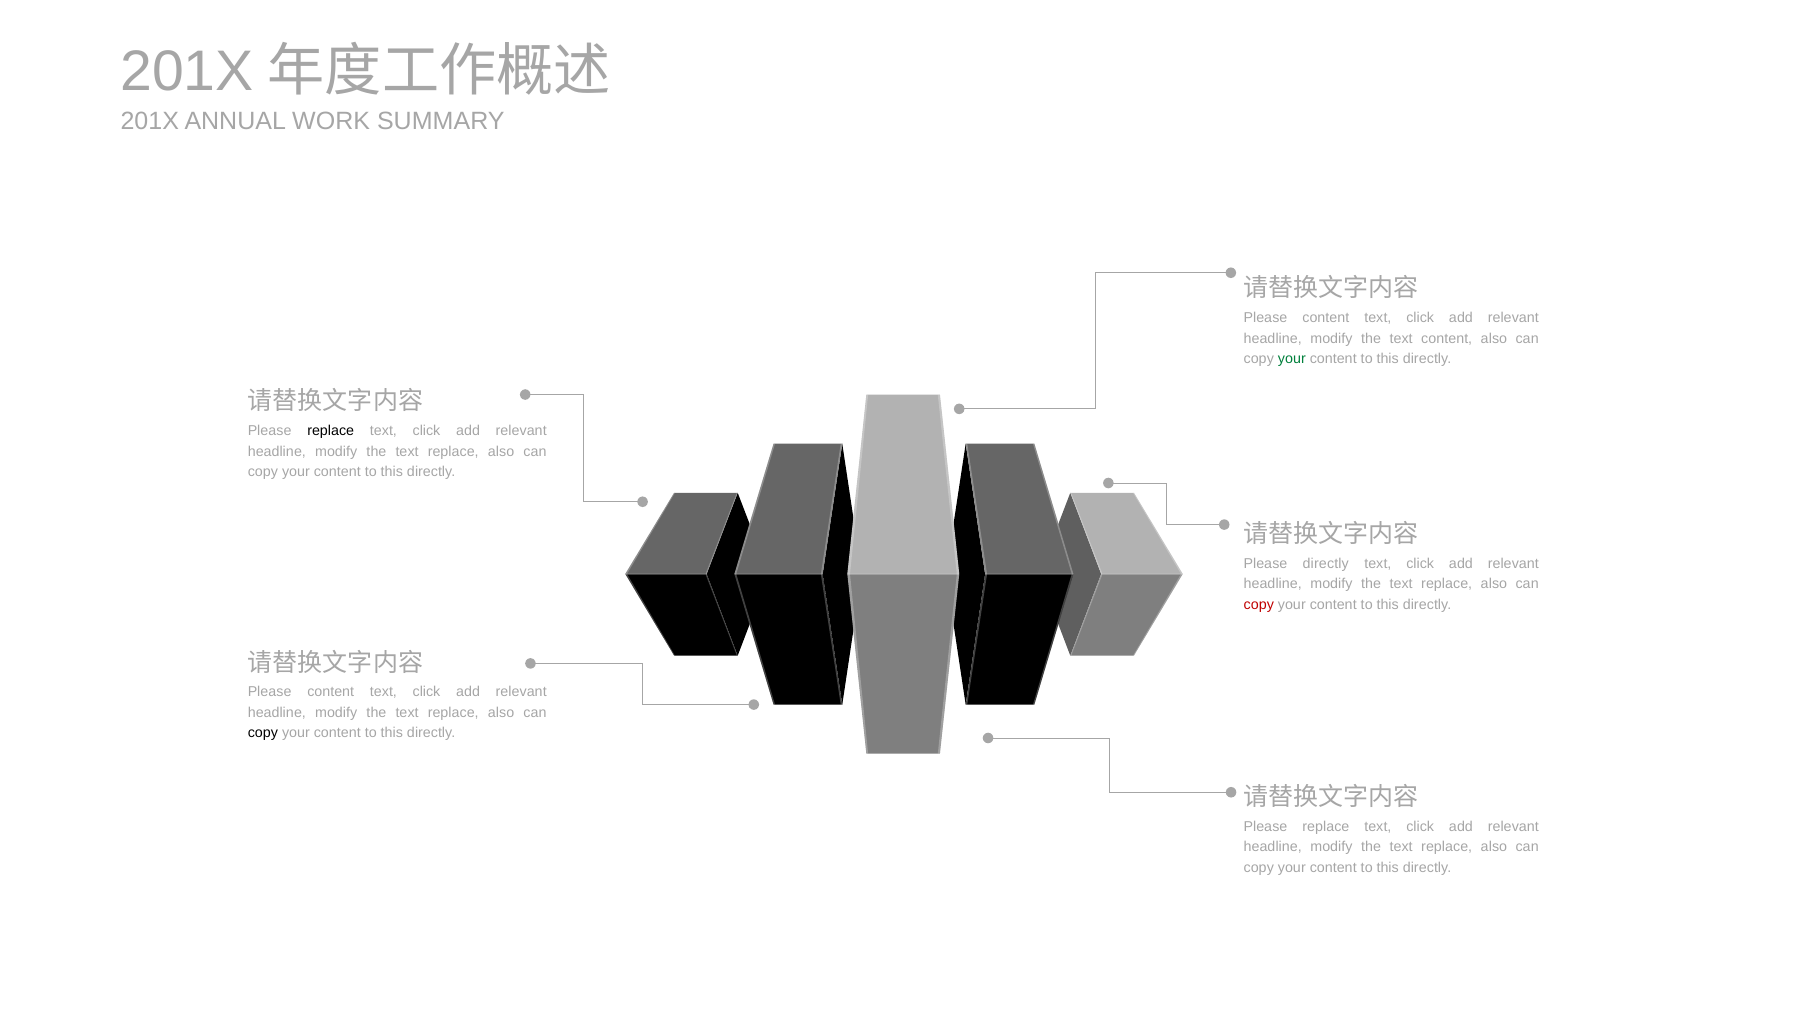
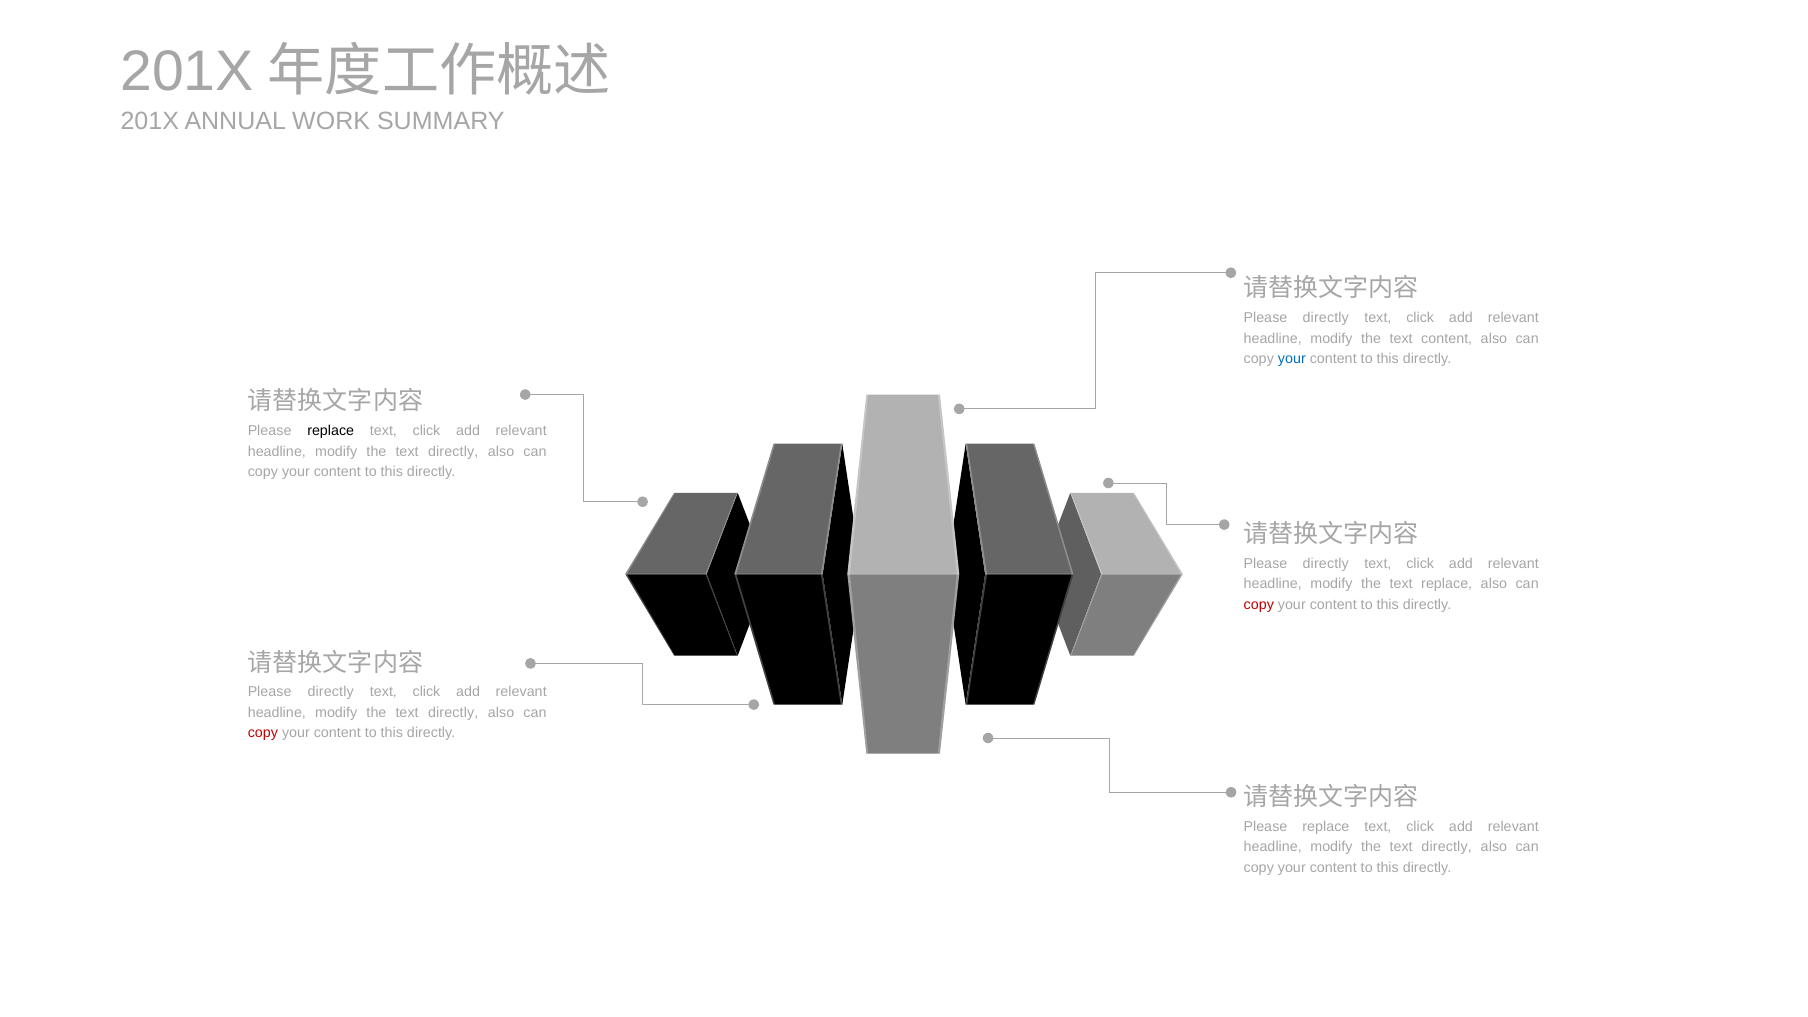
content at (1326, 318): content -> directly
your at (1292, 359) colour: green -> blue
replace at (453, 452): replace -> directly
content at (331, 692): content -> directly
replace at (453, 713): replace -> directly
copy at (263, 733) colour: black -> red
replace at (1447, 847): replace -> directly
